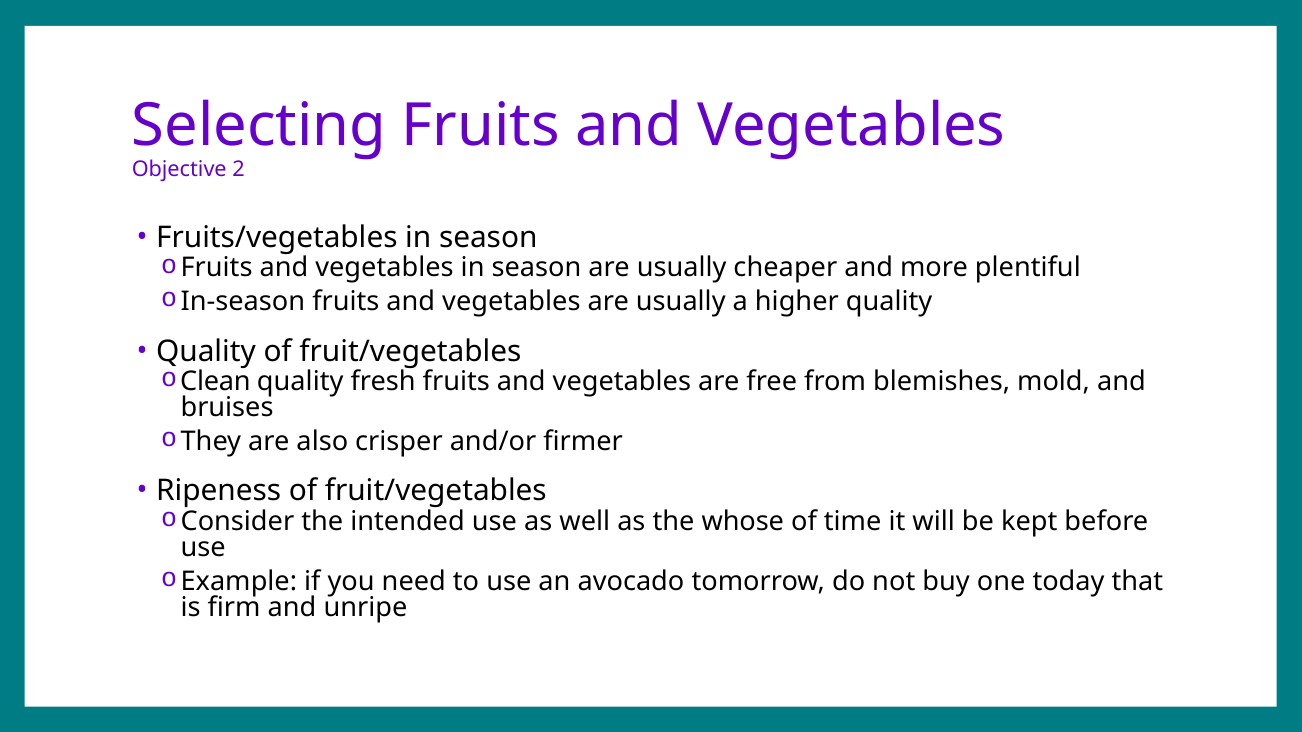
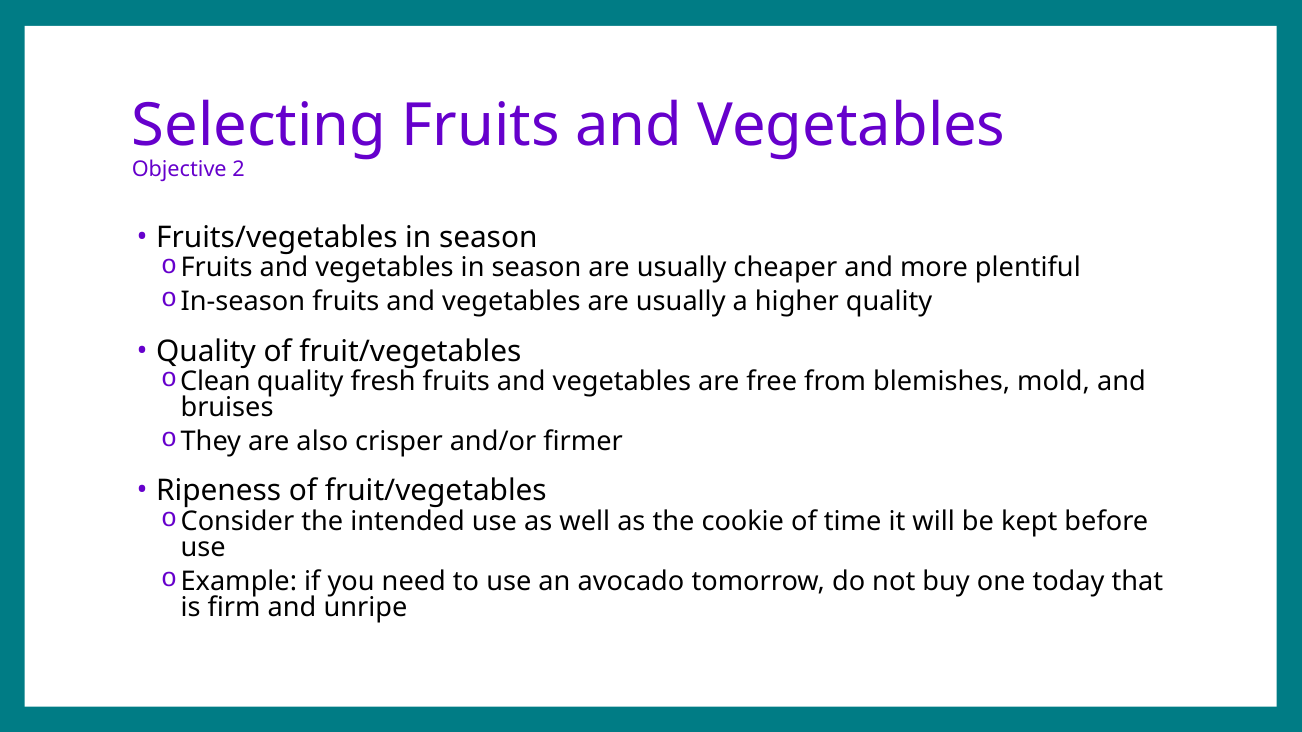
whose: whose -> cookie
